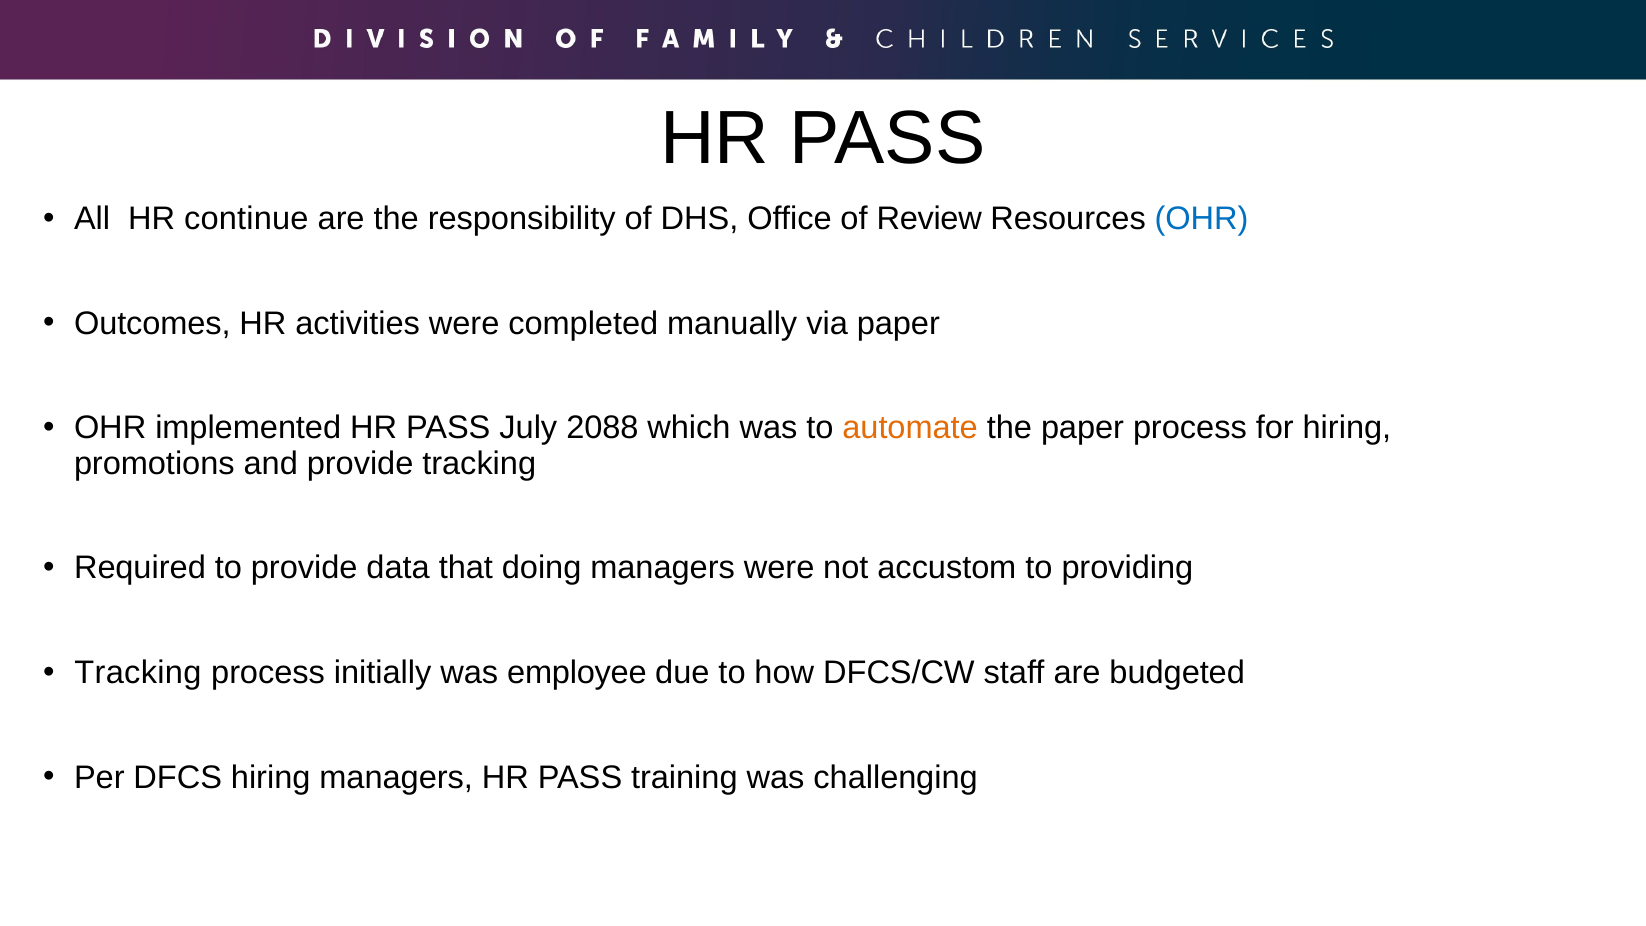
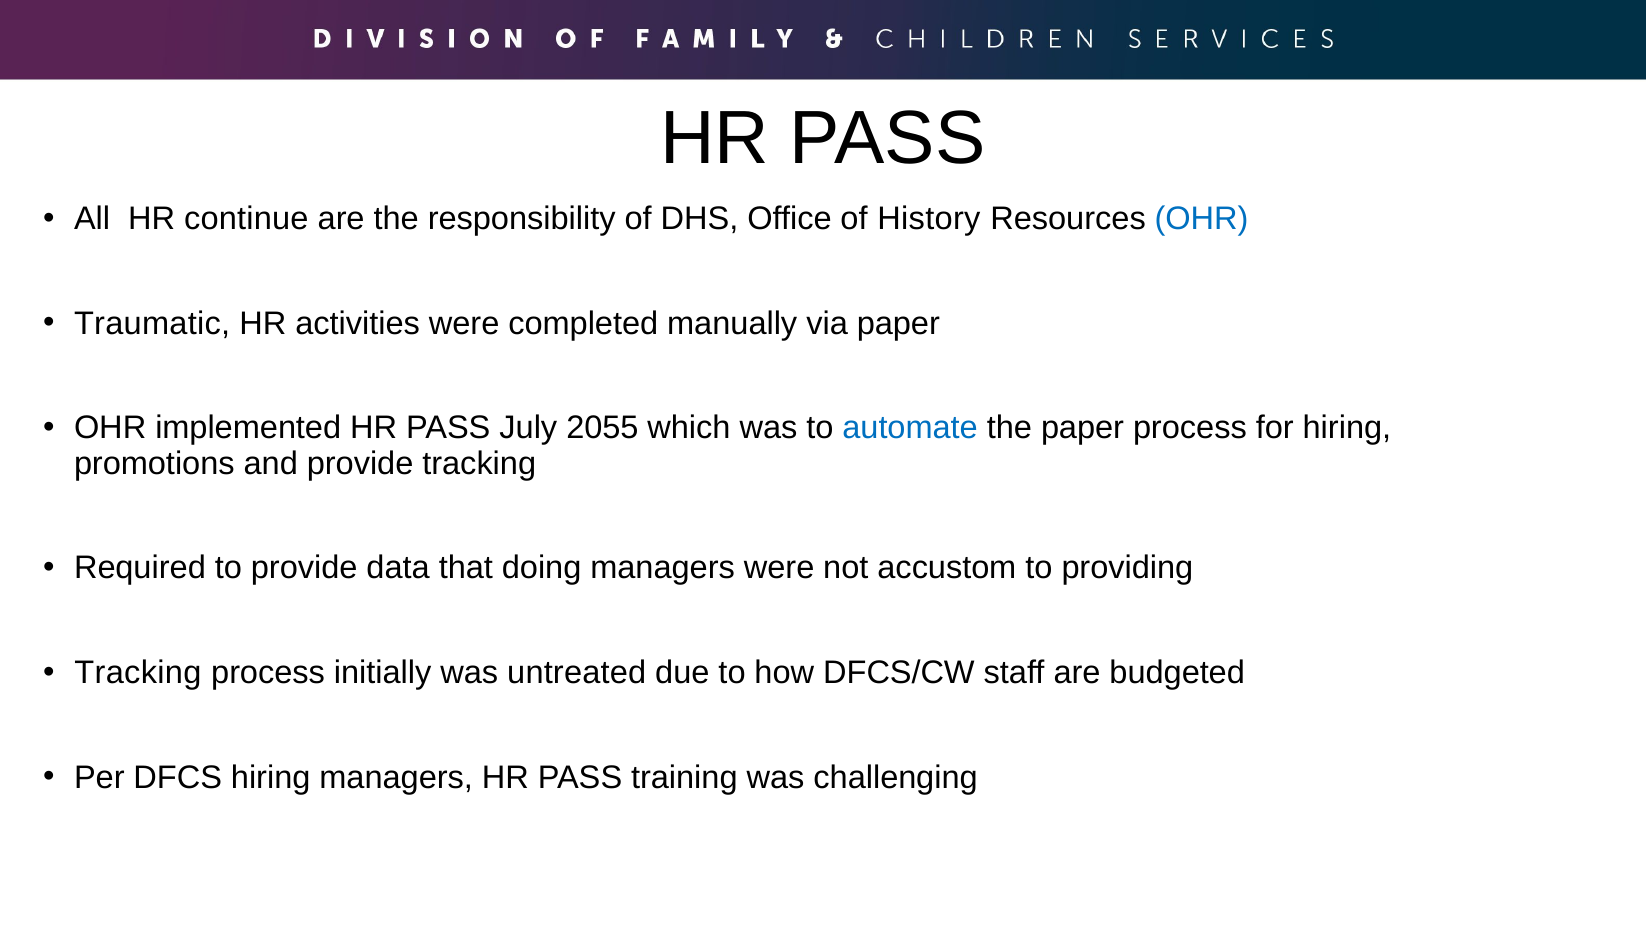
Review: Review -> History
Outcomes: Outcomes -> Traumatic
2088: 2088 -> 2055
automate colour: orange -> blue
employee: employee -> untreated
